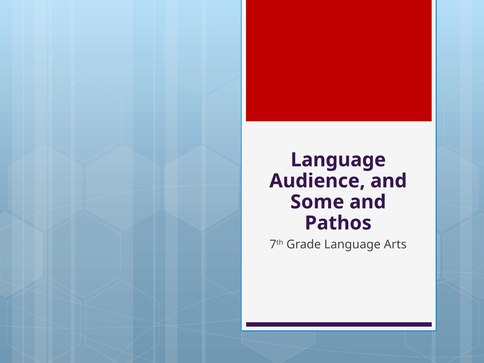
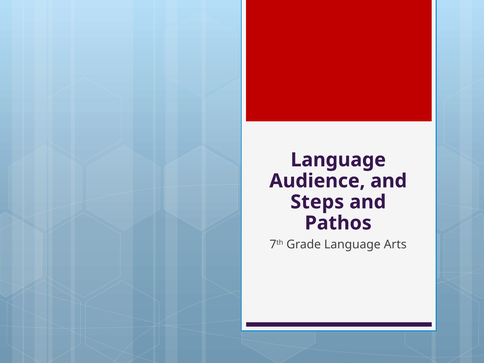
Some: Some -> Steps
